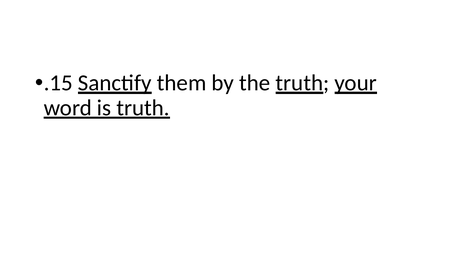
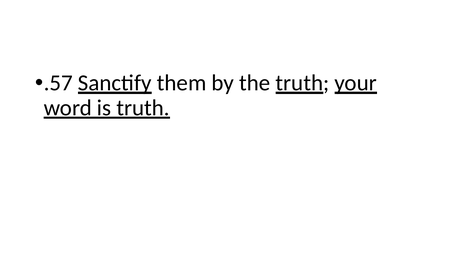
.15: .15 -> .57
